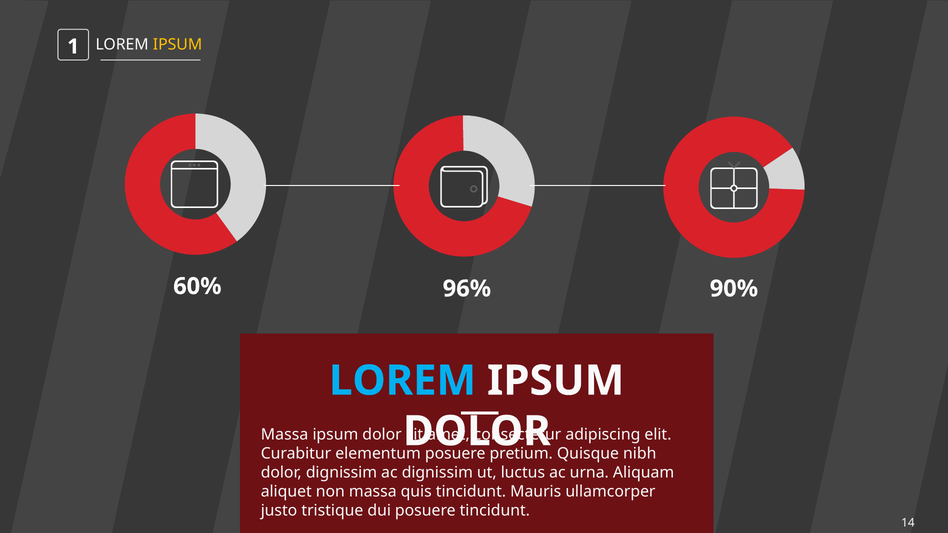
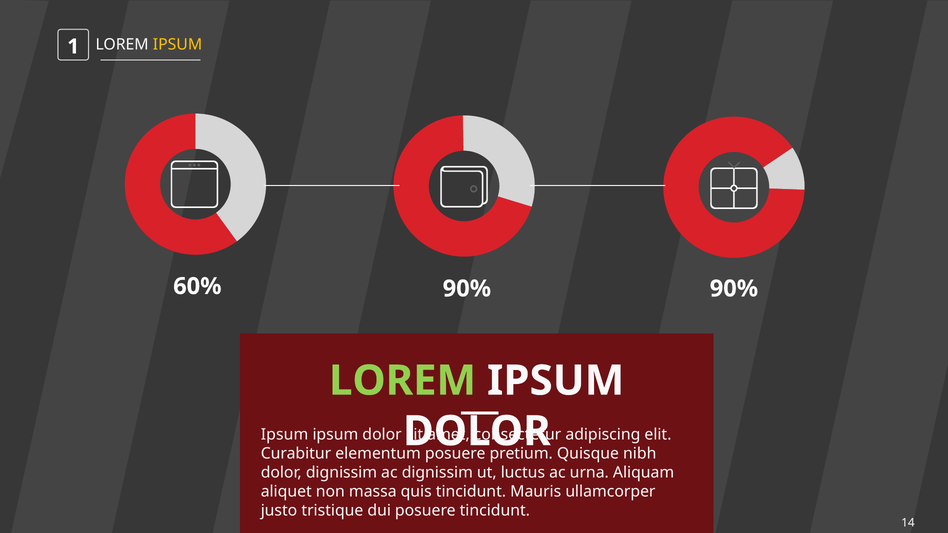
96% at (467, 289): 96% -> 90%
LOREM at (403, 381) colour: light blue -> light green
Massa at (285, 435): Massa -> Ipsum
